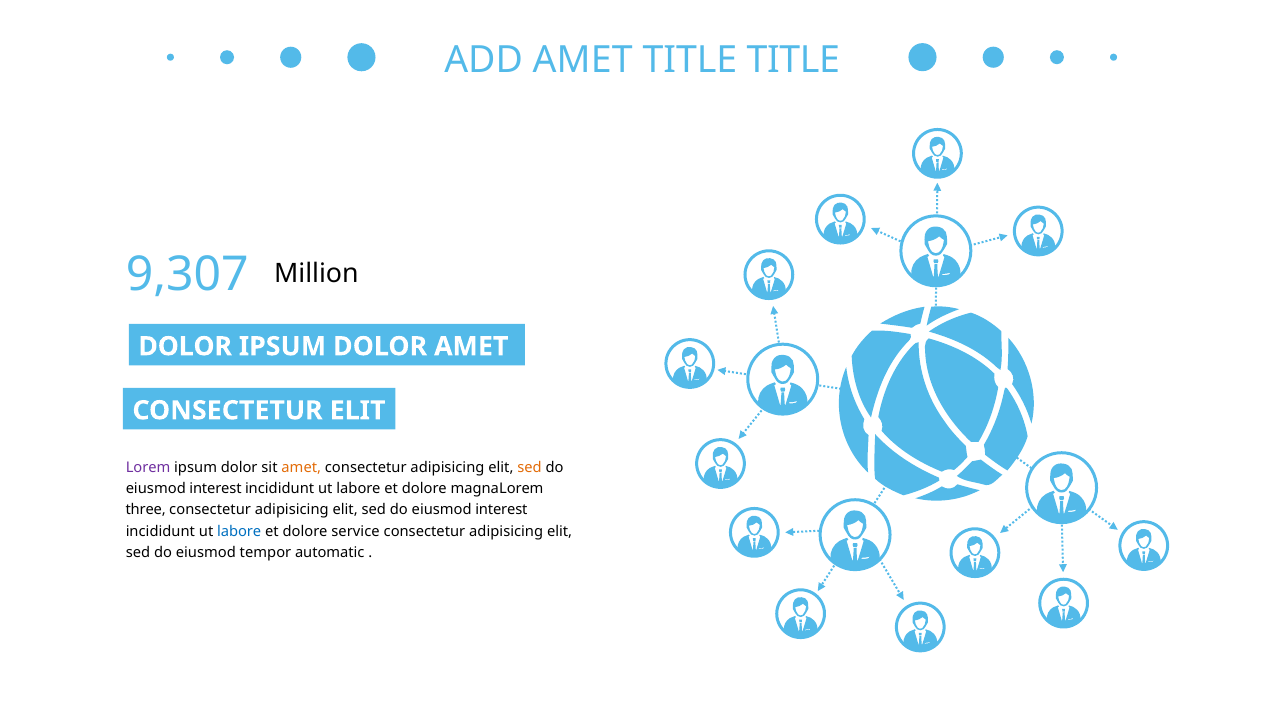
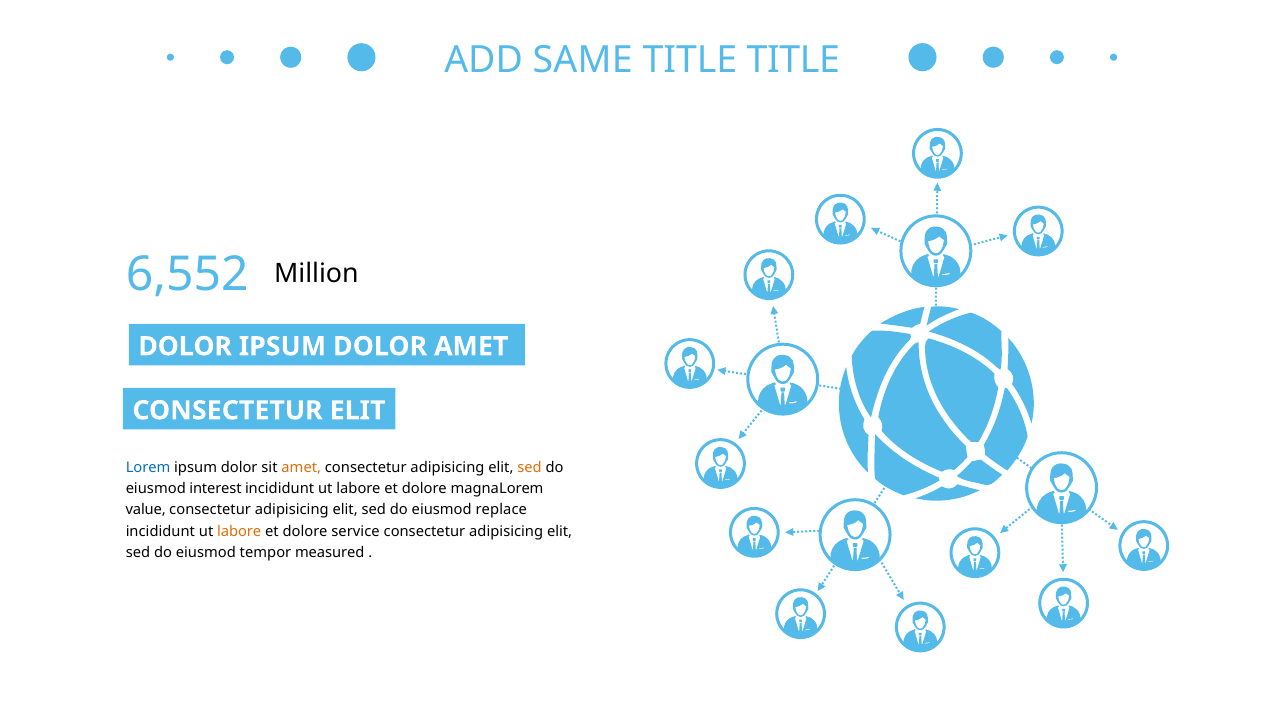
ADD AMET: AMET -> SAME
9,307: 9,307 -> 6,552
Lorem colour: purple -> blue
three: three -> value
interest at (501, 510): interest -> replace
labore at (239, 531) colour: blue -> orange
automatic: automatic -> measured
